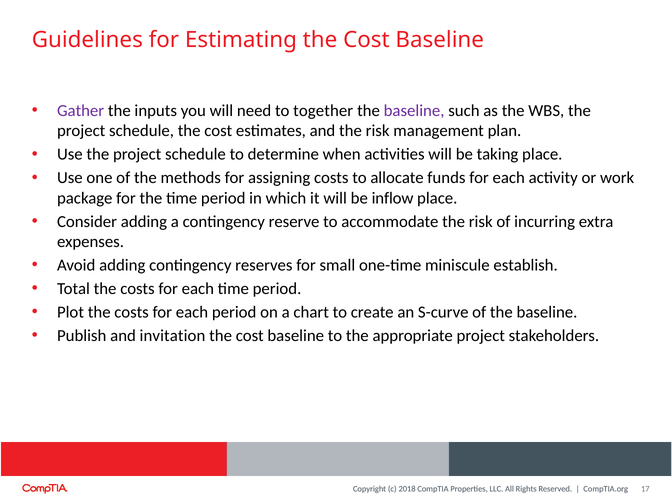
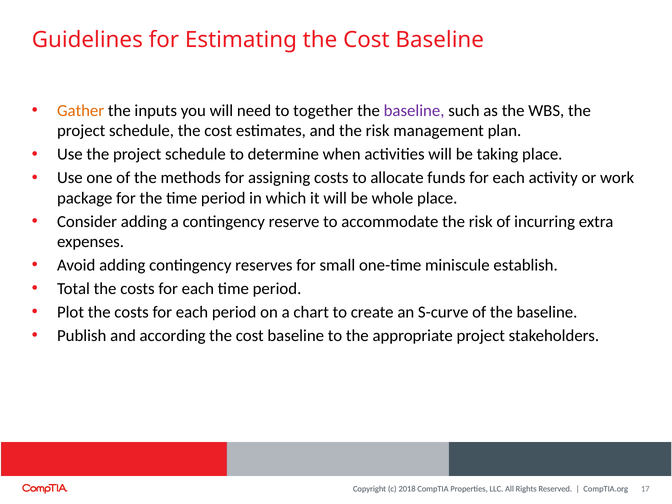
Gather colour: purple -> orange
inflow: inflow -> whole
invitation: invitation -> according
